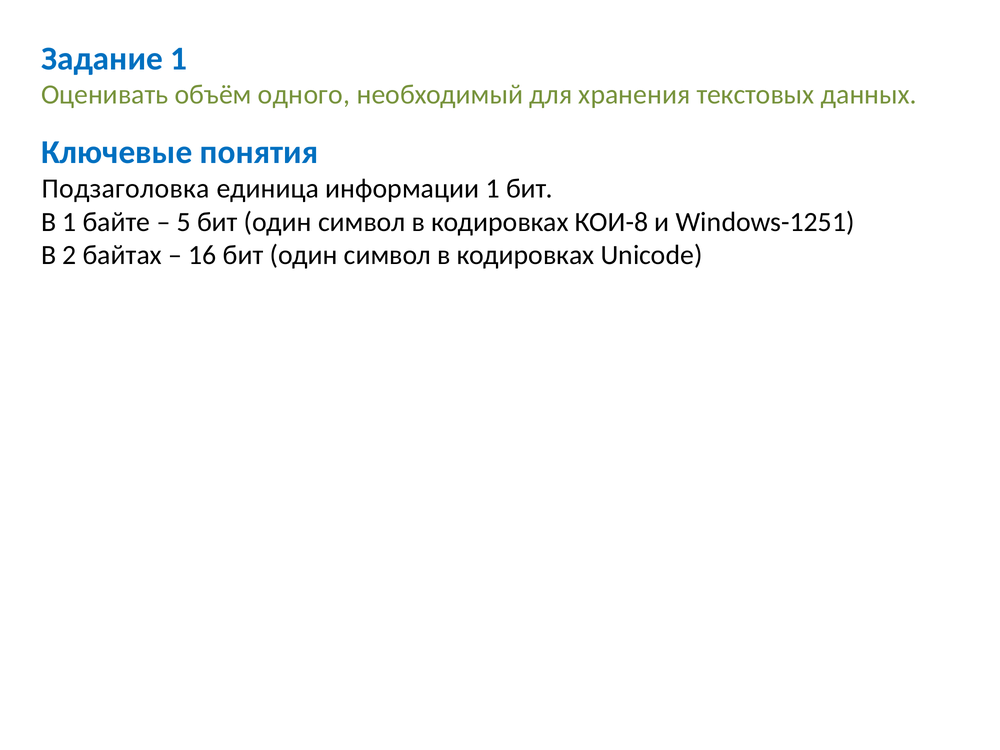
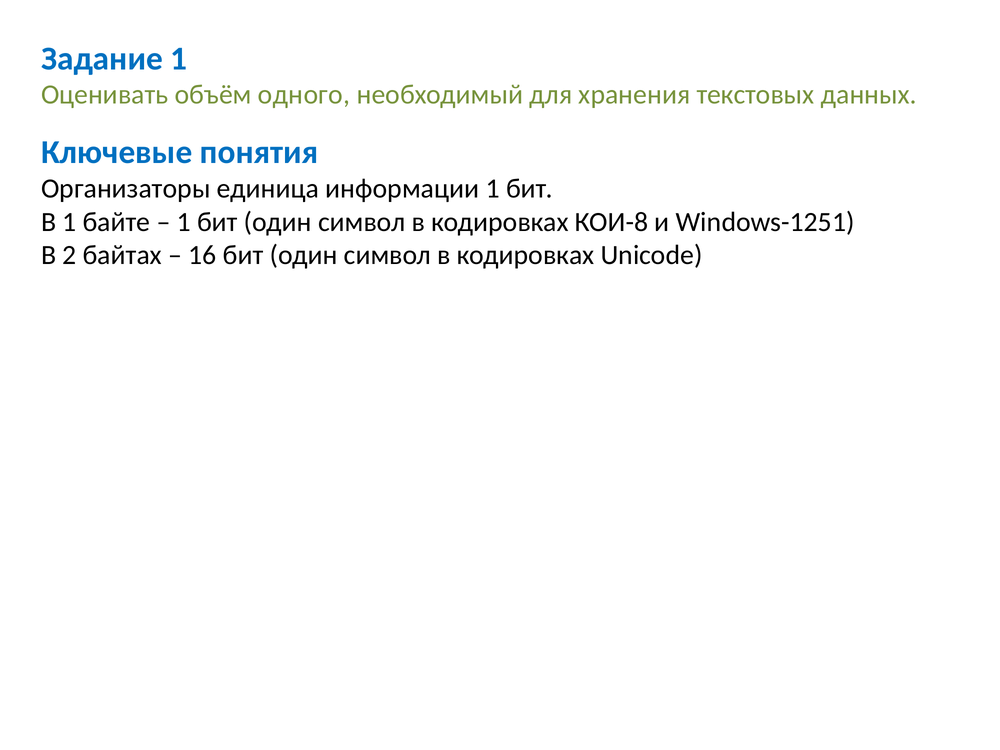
Подзаголовка: Подзаголовка -> Организаторы
5 at (184, 222): 5 -> 1
